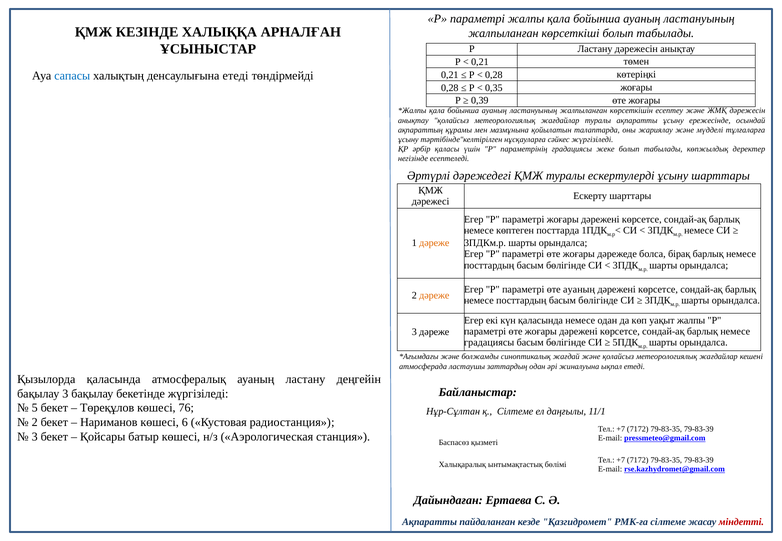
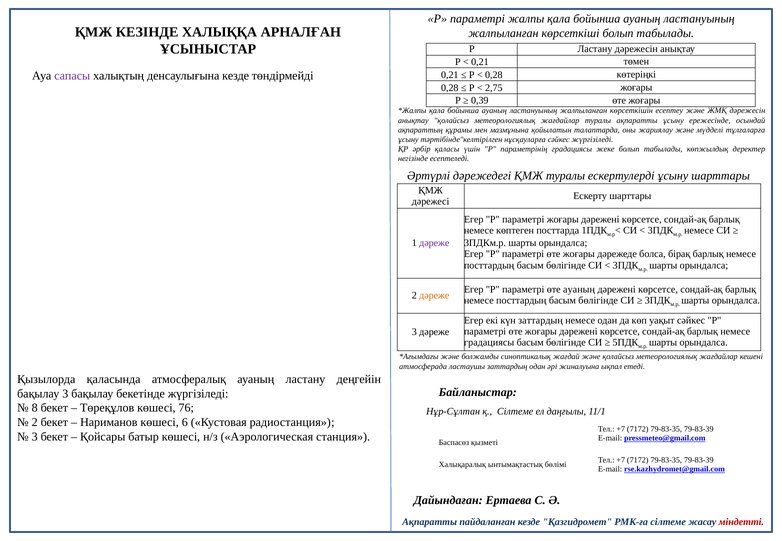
сапасы colour: blue -> purple
денсаулығына етеді: етеді -> кезде
0,35: 0,35 -> 2,75
дәреже at (434, 243) colour: orange -> purple
күн қаласында: қаласында -> заттардың
уақыт жалпы: жалпы -> сәйкес
5: 5 -> 8
